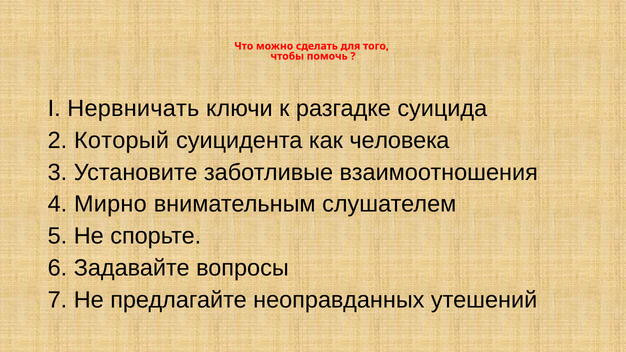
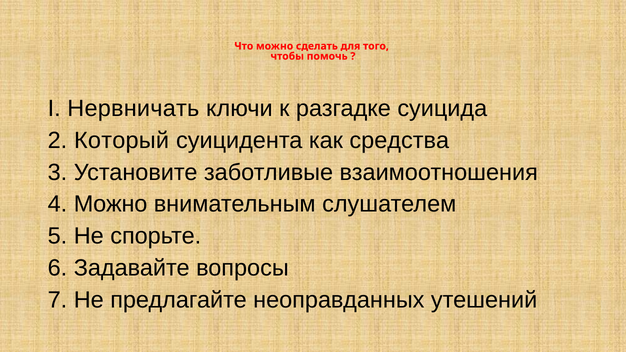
человека: человека -> средства
4 Мирно: Мирно -> Можно
